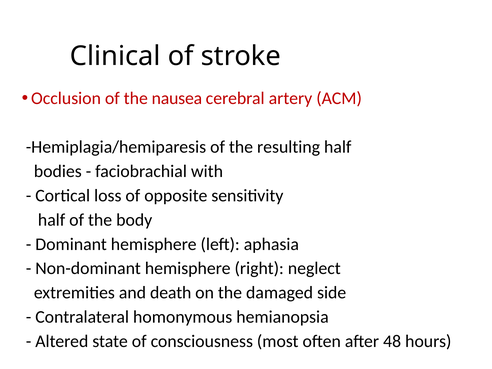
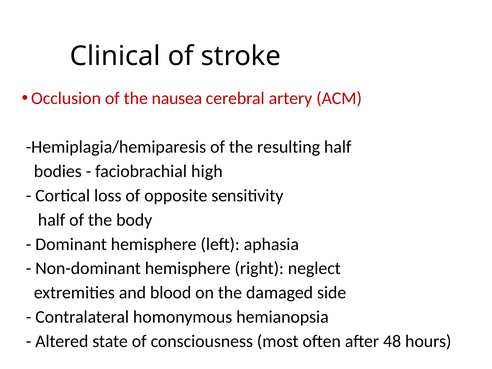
with: with -> high
death: death -> blood
